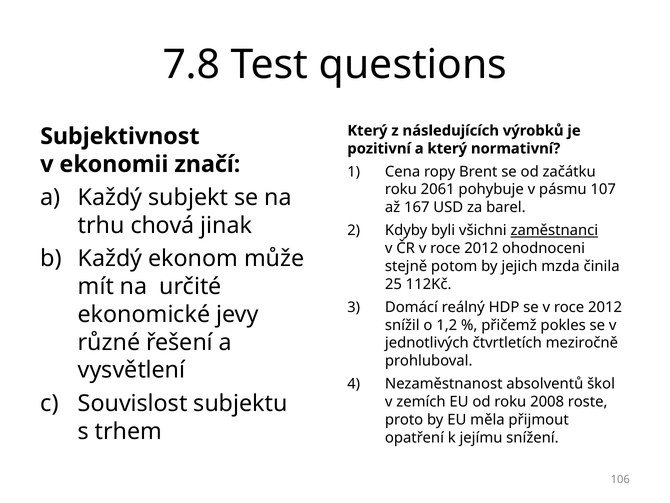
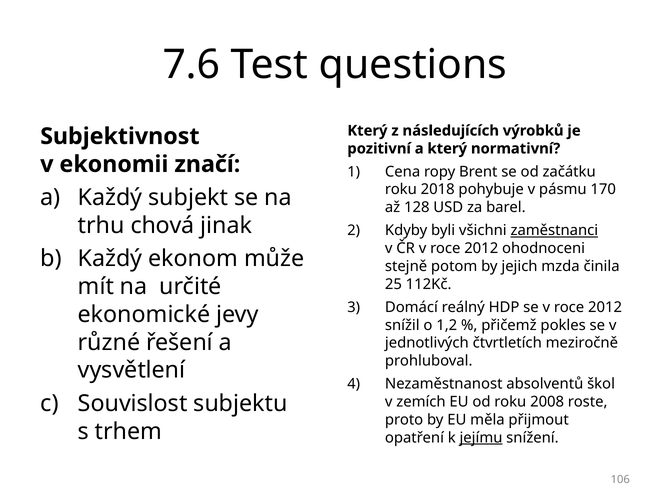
7.8: 7.8 -> 7.6
2061: 2061 -> 2018
107: 107 -> 170
167: 167 -> 128
jejímu underline: none -> present
